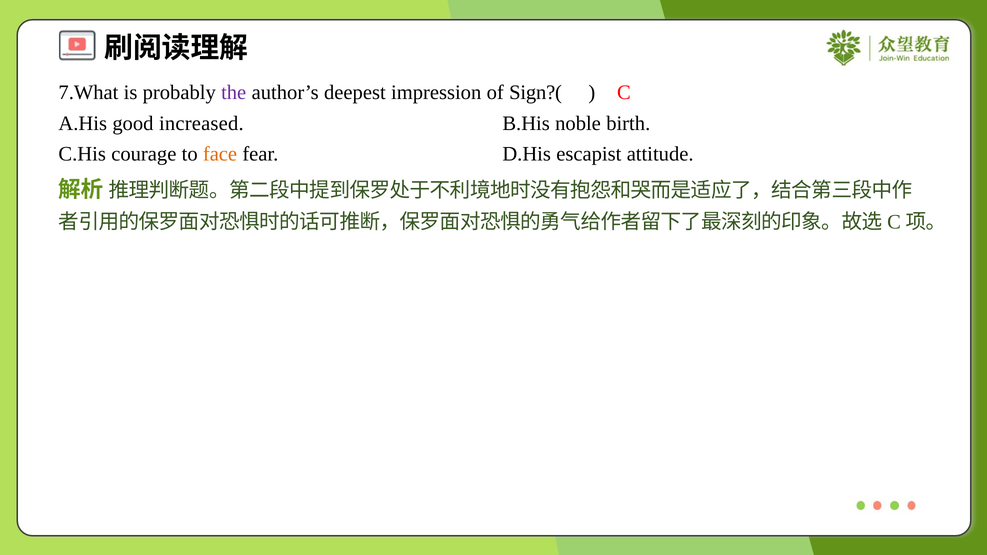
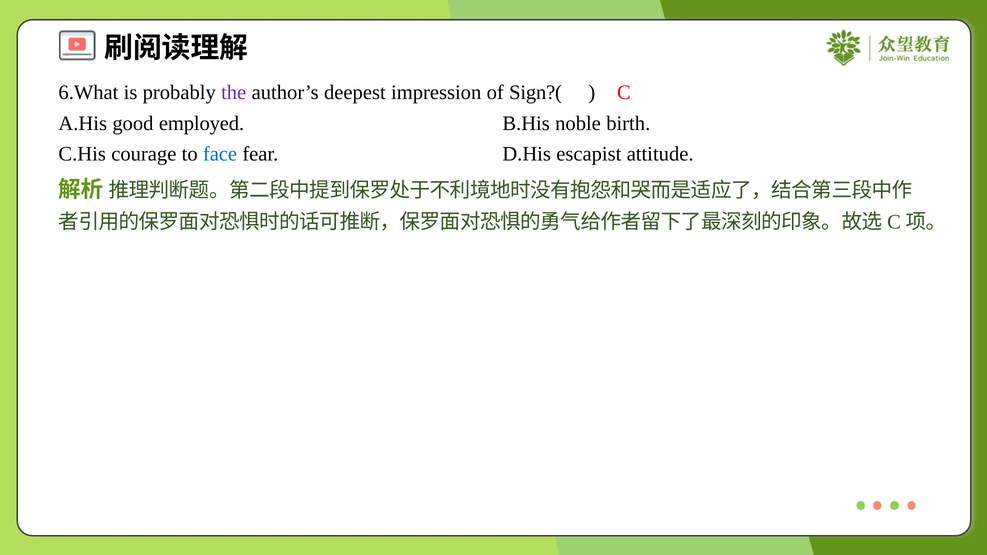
7.What: 7.What -> 6.What
increased: increased -> employed
face colour: orange -> blue
